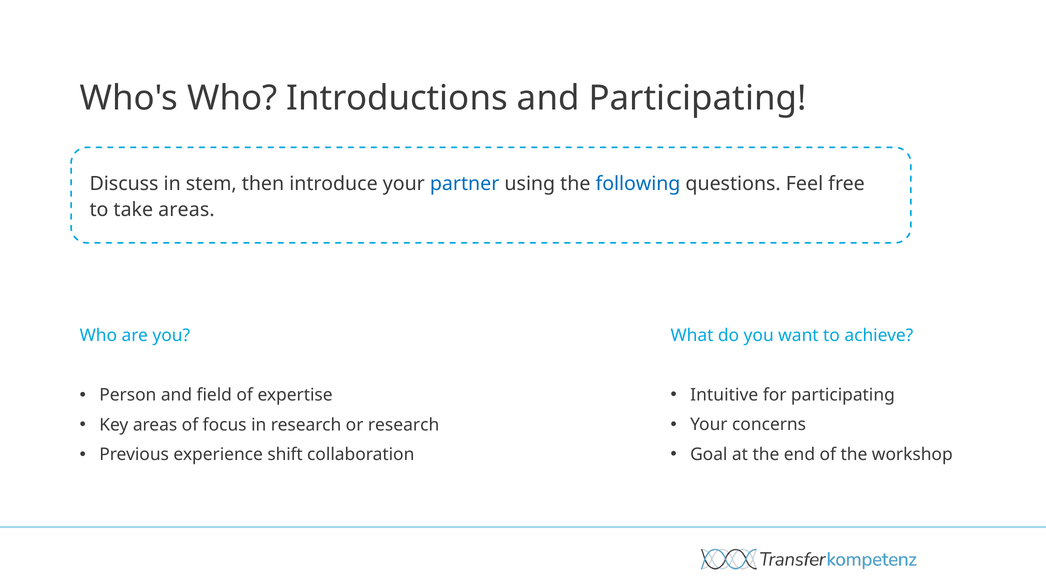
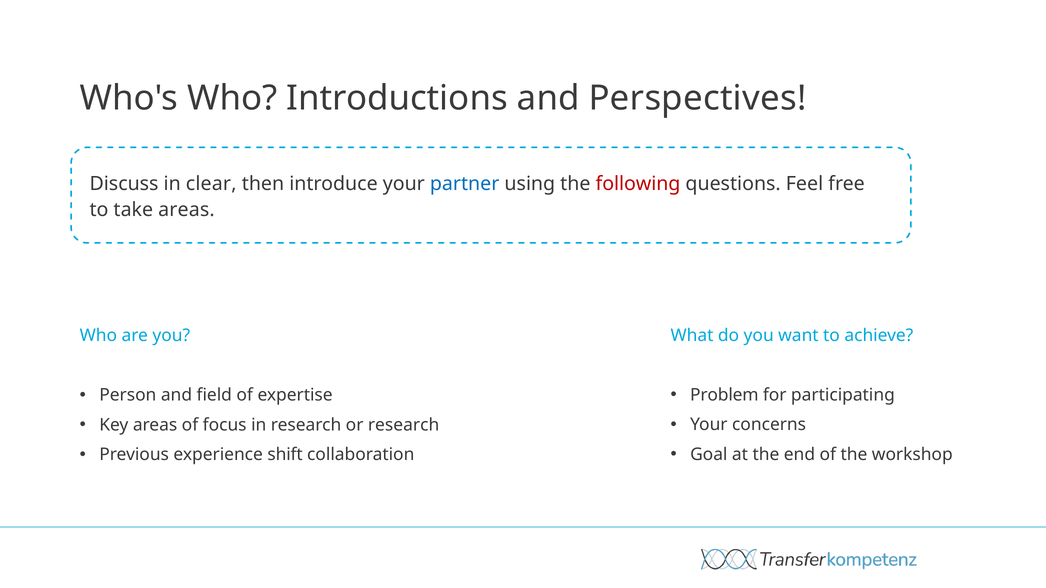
and Participating: Participating -> Perspectives
stem: stem -> clear
following colour: blue -> red
Intuitive: Intuitive -> Problem
